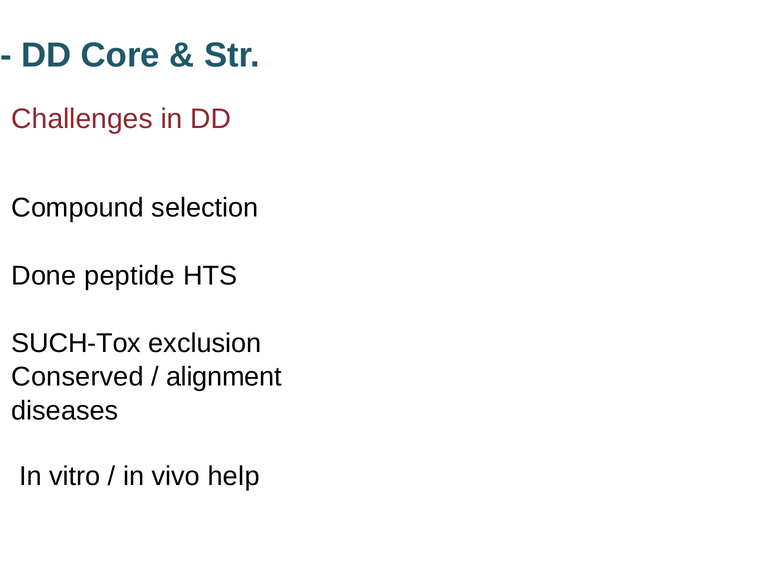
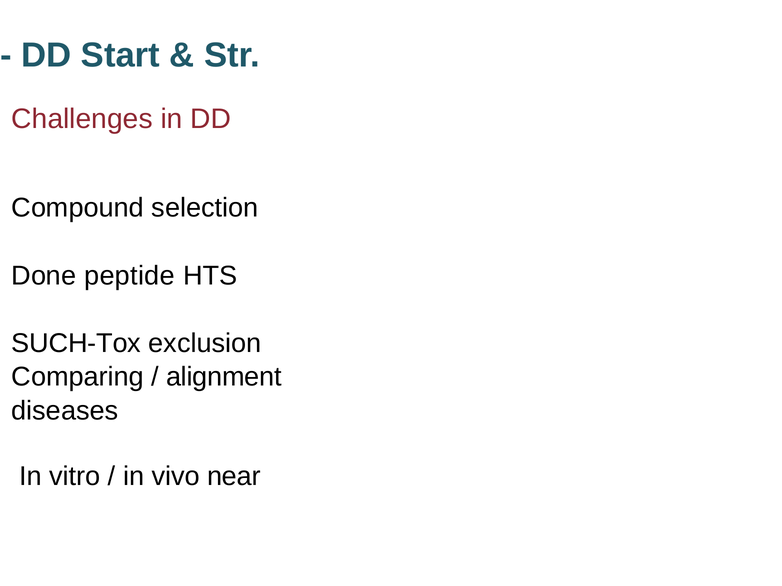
Core: Core -> Start
Conserved: Conserved -> Comparing
help: help -> near
